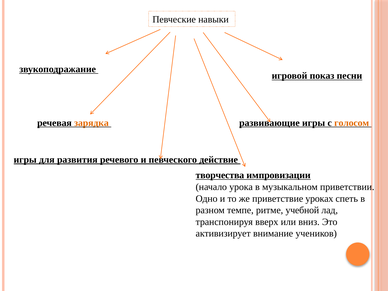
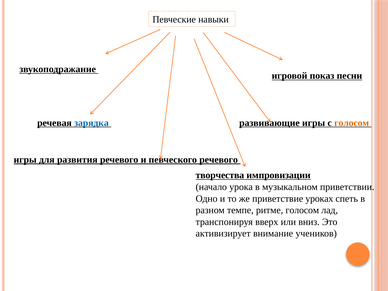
зарядка colour: orange -> blue
певческого действие: действие -> речевого
ритме учебной: учебной -> голосом
